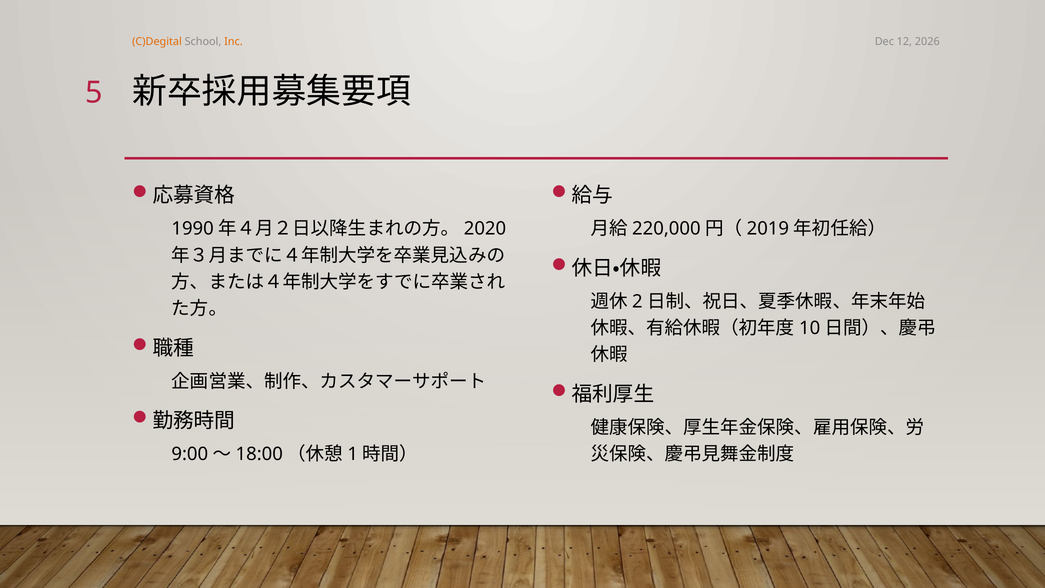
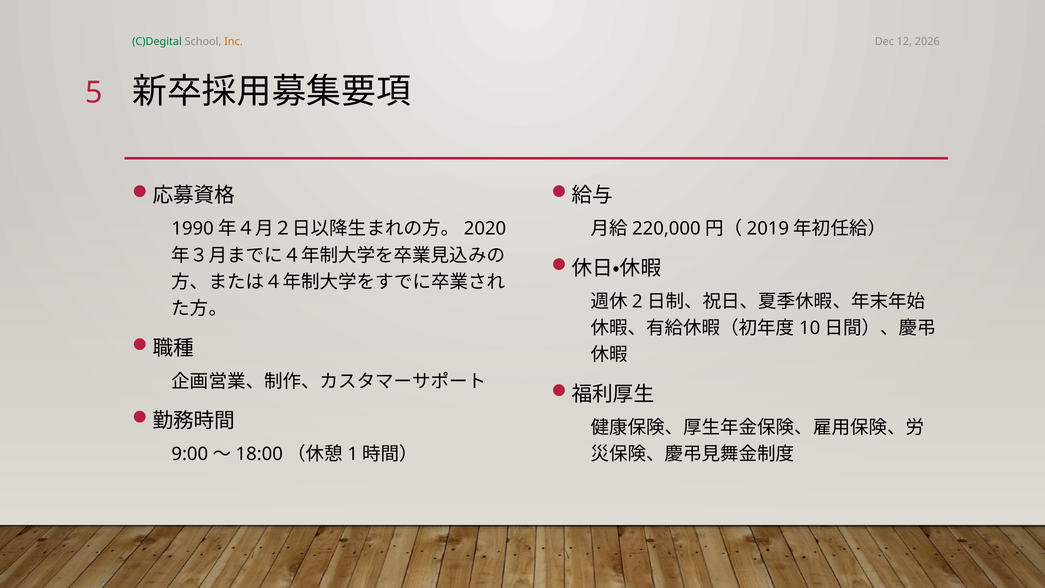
C)Degital colour: orange -> green
